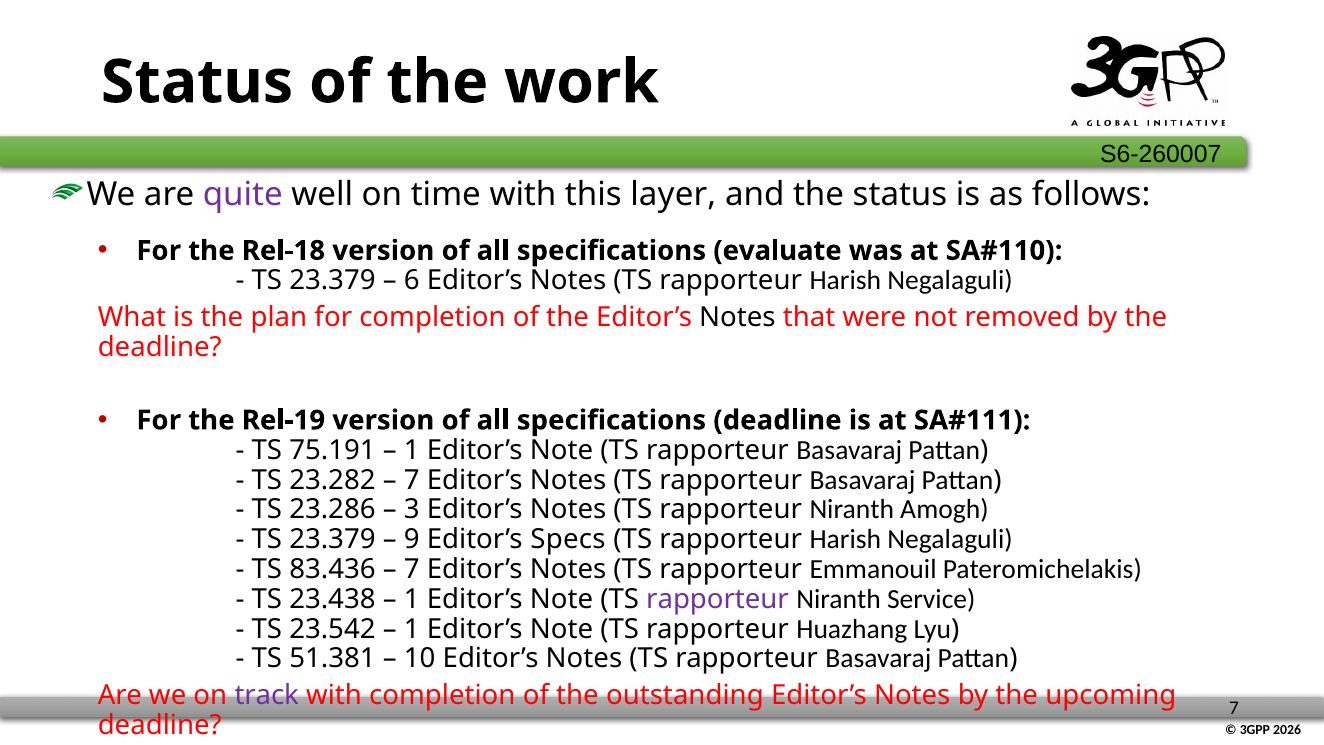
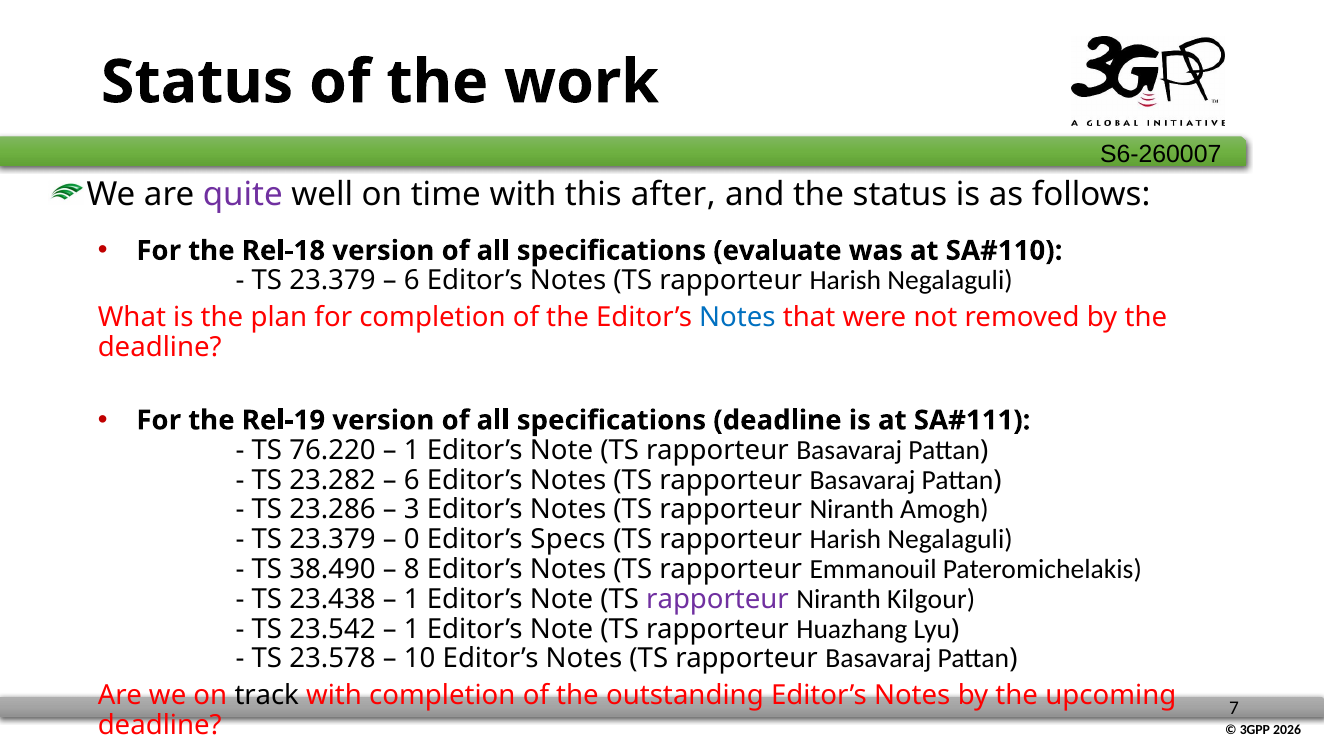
layer: layer -> after
Notes at (737, 317) colour: black -> blue
75.191: 75.191 -> 76.220
7 at (412, 480): 7 -> 6
9: 9 -> 0
83.436: 83.436 -> 38.490
7 at (412, 569): 7 -> 8
Service: Service -> Kilgour
51.381: 51.381 -> 23.578
track colour: purple -> black
